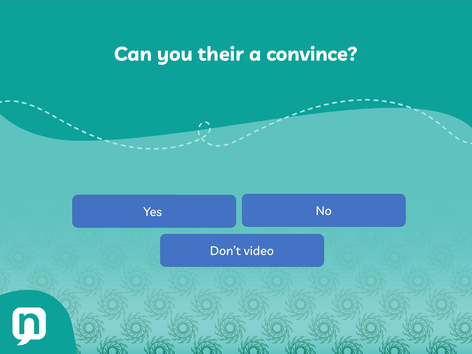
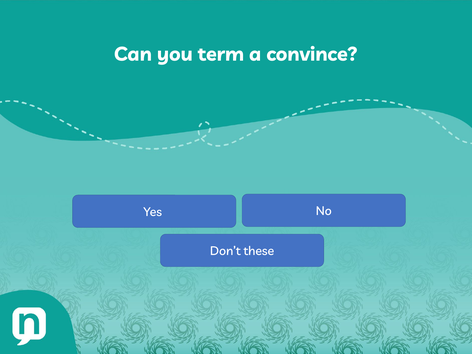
their: their -> term
video: video -> these
